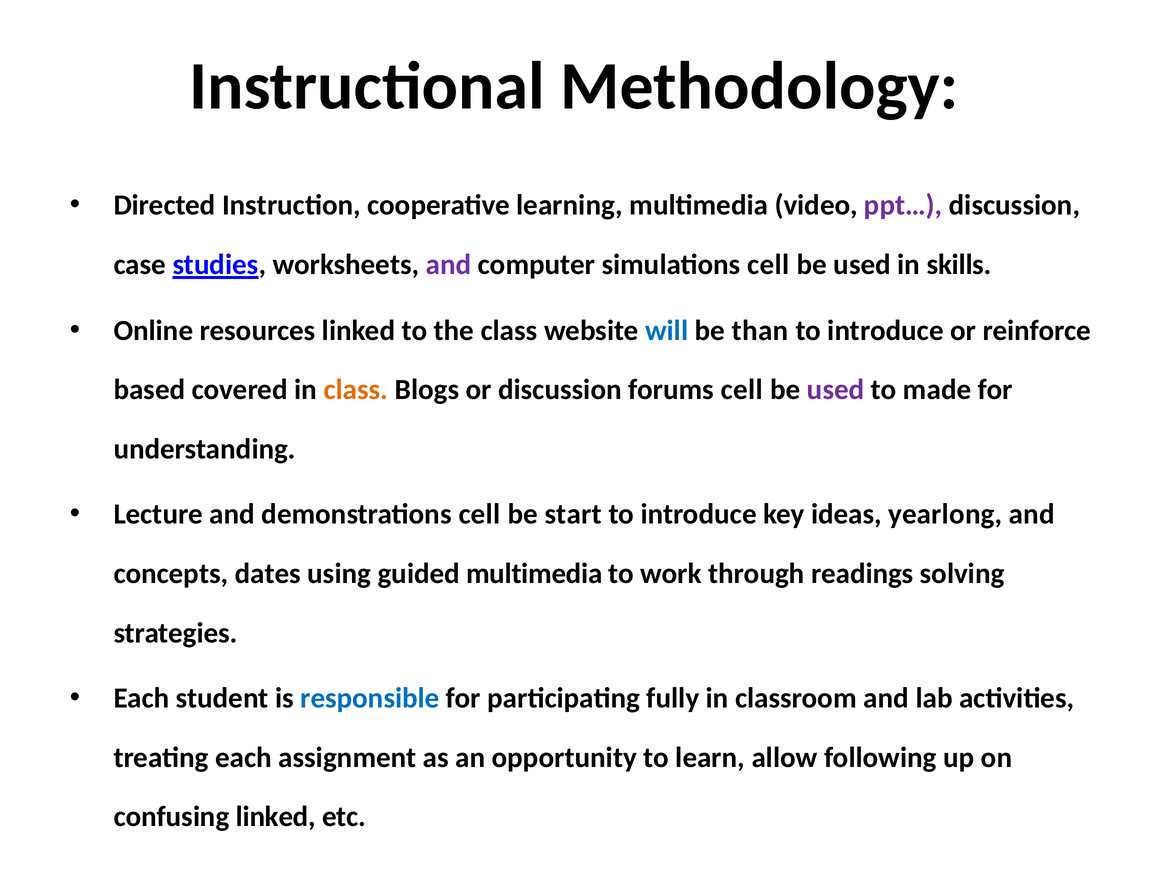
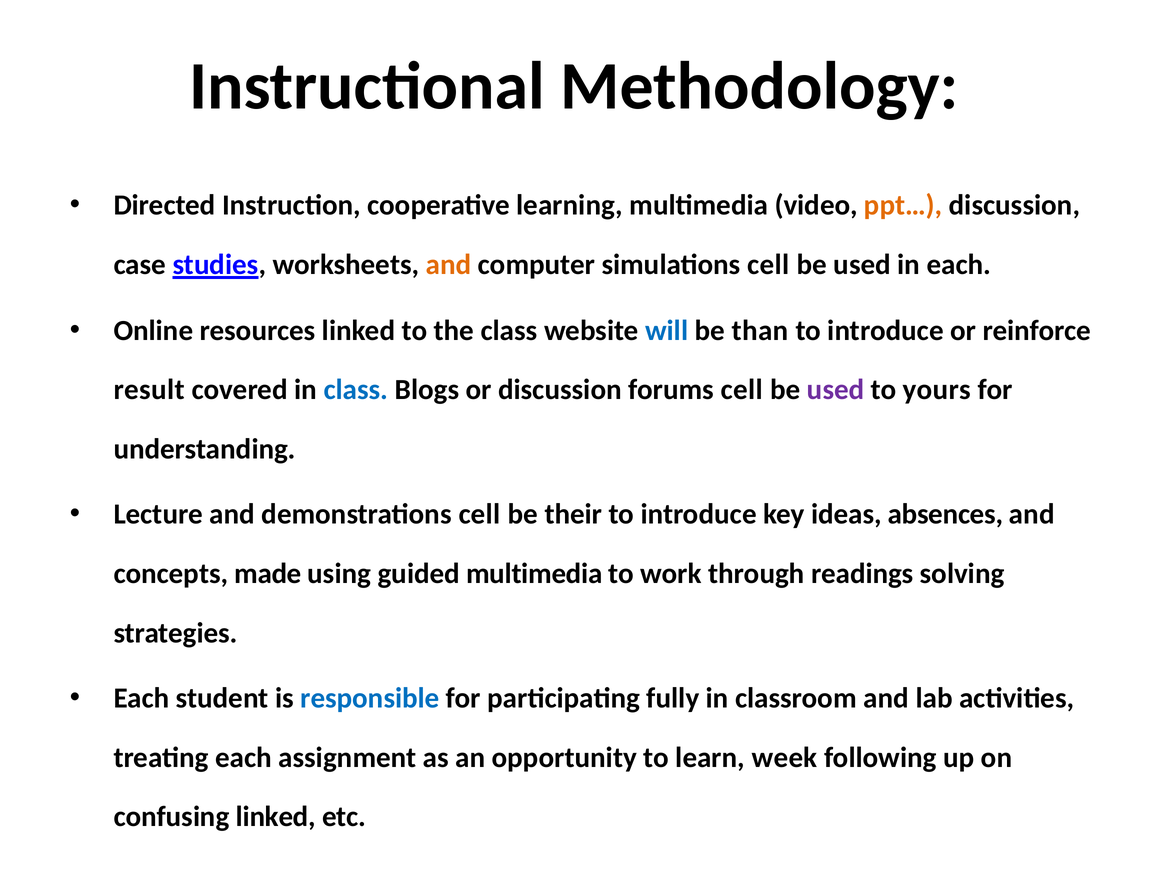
ppt… colour: purple -> orange
and at (448, 265) colour: purple -> orange
in skills: skills -> each
based: based -> result
class at (356, 390) colour: orange -> blue
made: made -> yours
start: start -> their
yearlong: yearlong -> absences
dates: dates -> made
allow: allow -> week
